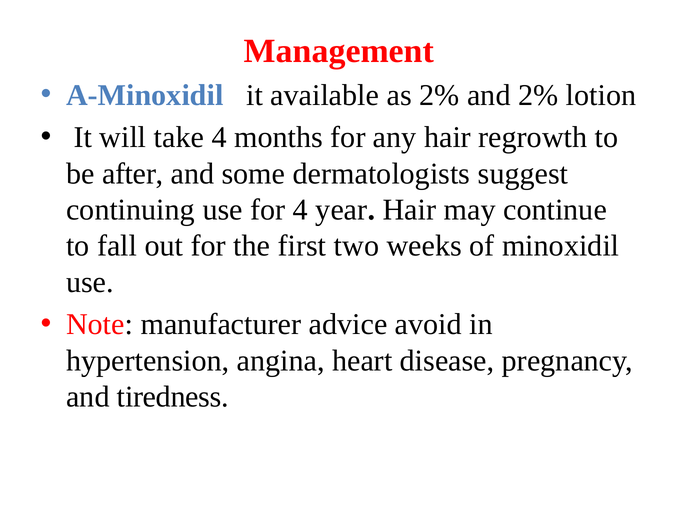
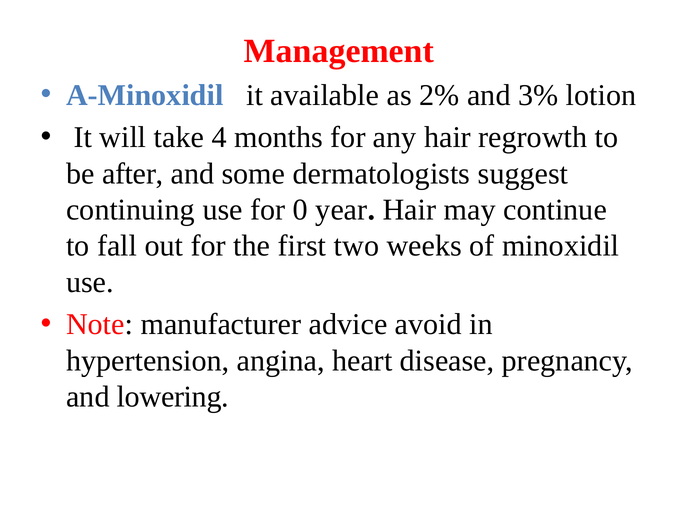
and 2%: 2% -> 3%
for 4: 4 -> 0
tiredness: tiredness -> lowering
